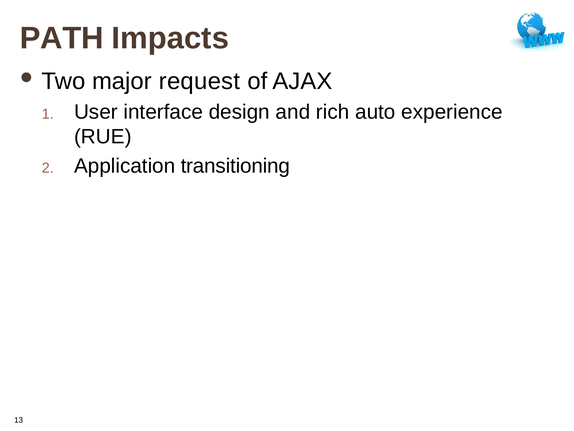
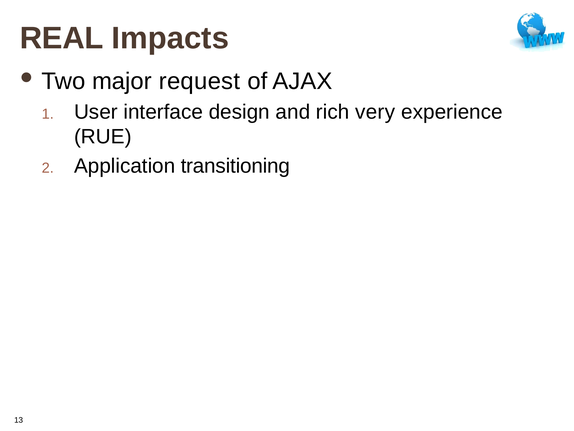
PATH: PATH -> REAL
auto: auto -> very
